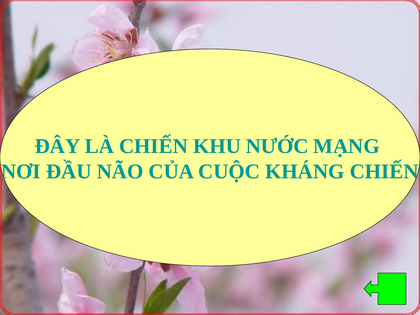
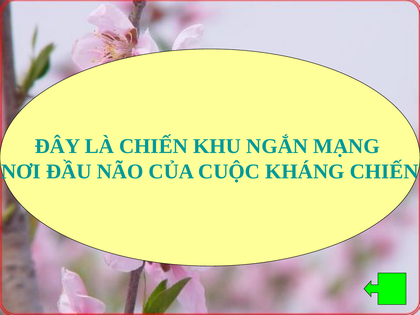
NƯỚC: NƯỚC -> NGẮN
